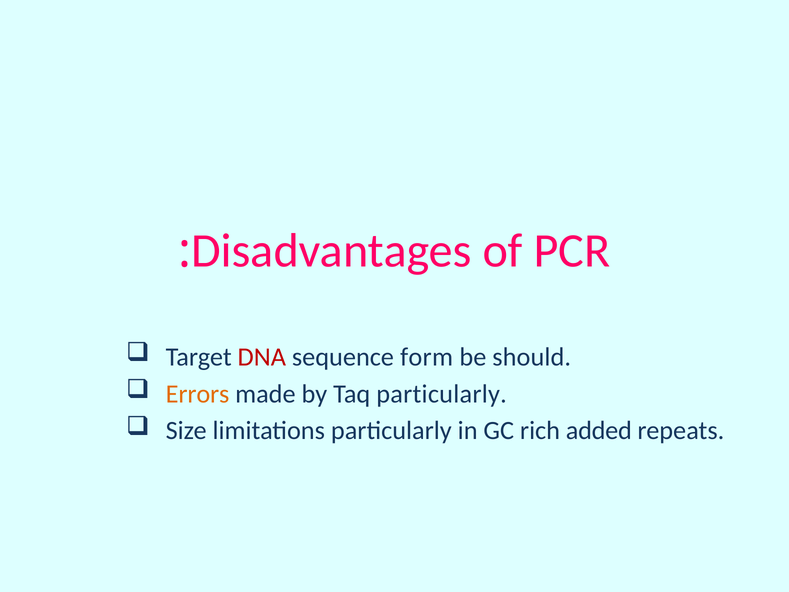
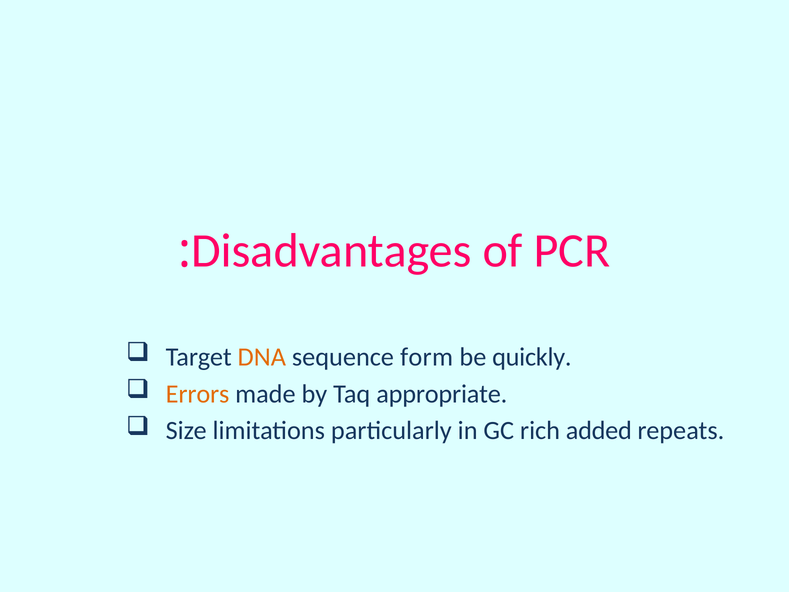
DNA colour: red -> orange
should: should -> quickly
Taq particularly: particularly -> appropriate
